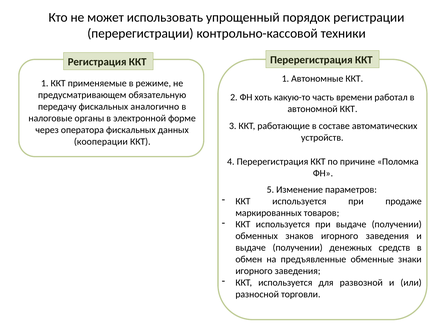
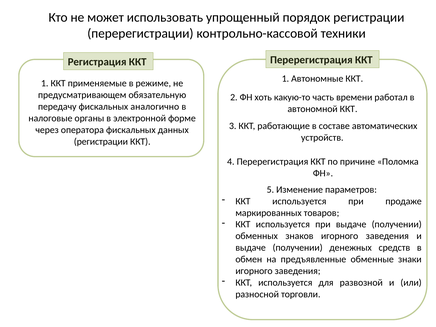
кооперации at (101, 141): кооперации -> регистрации
